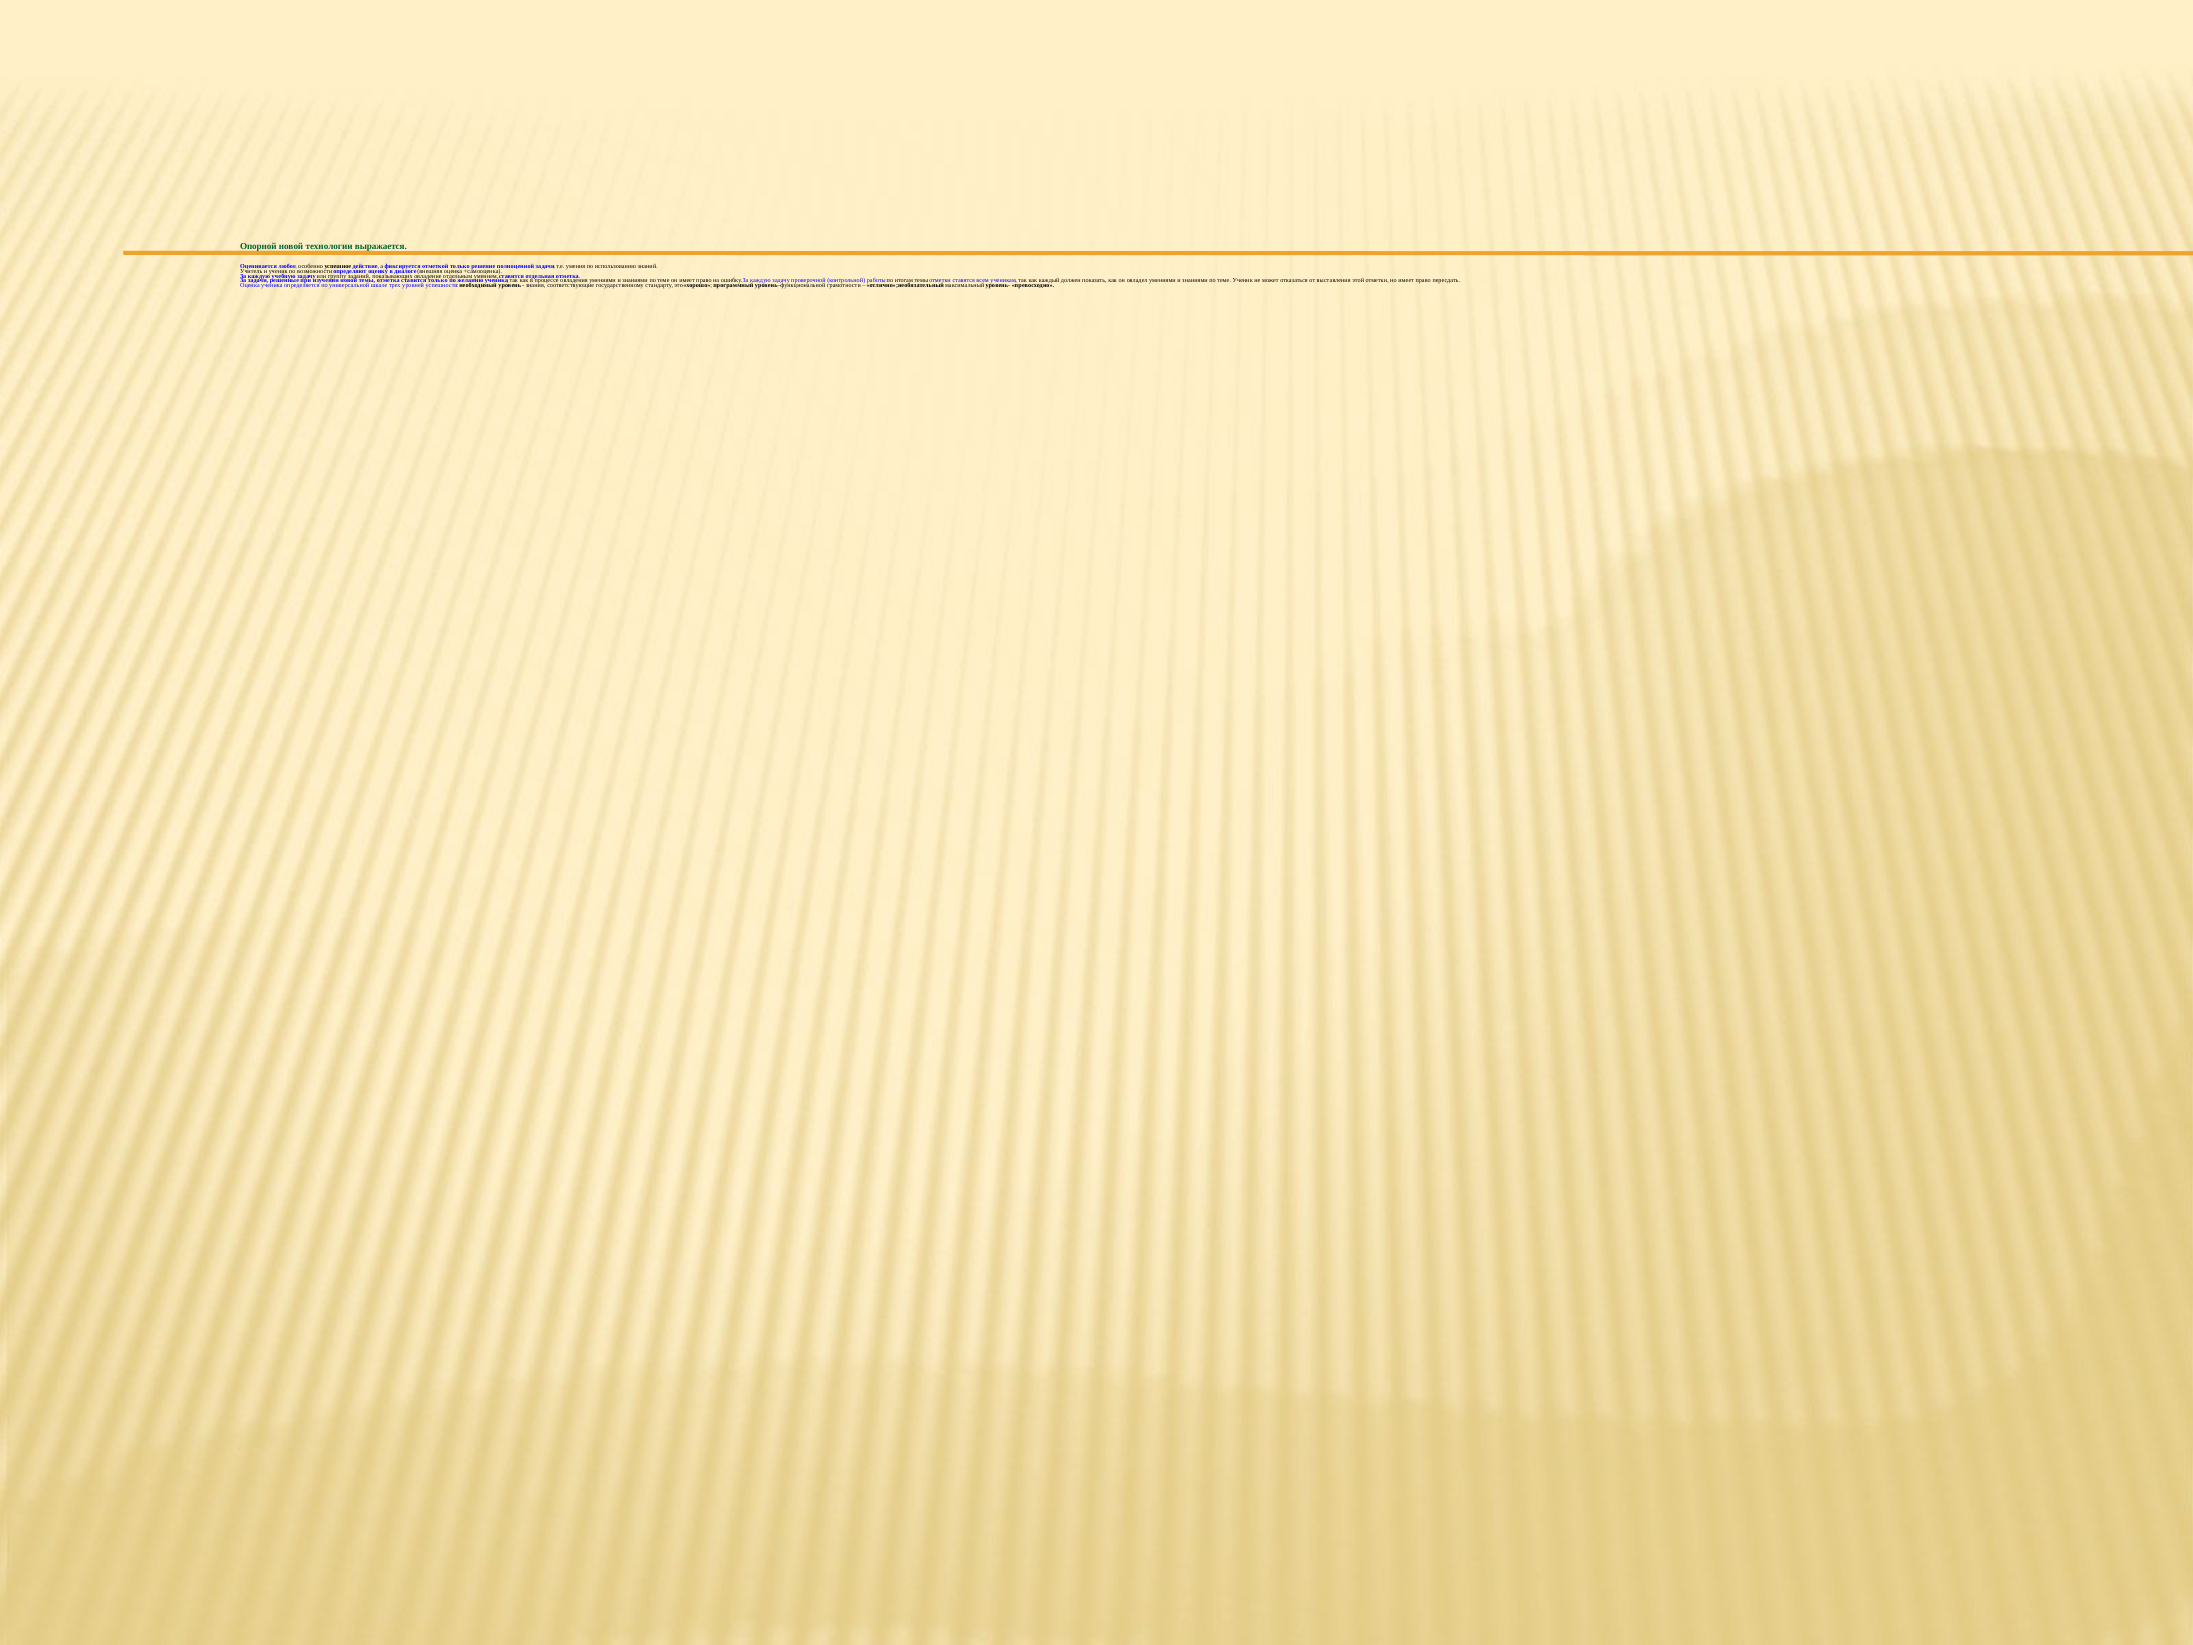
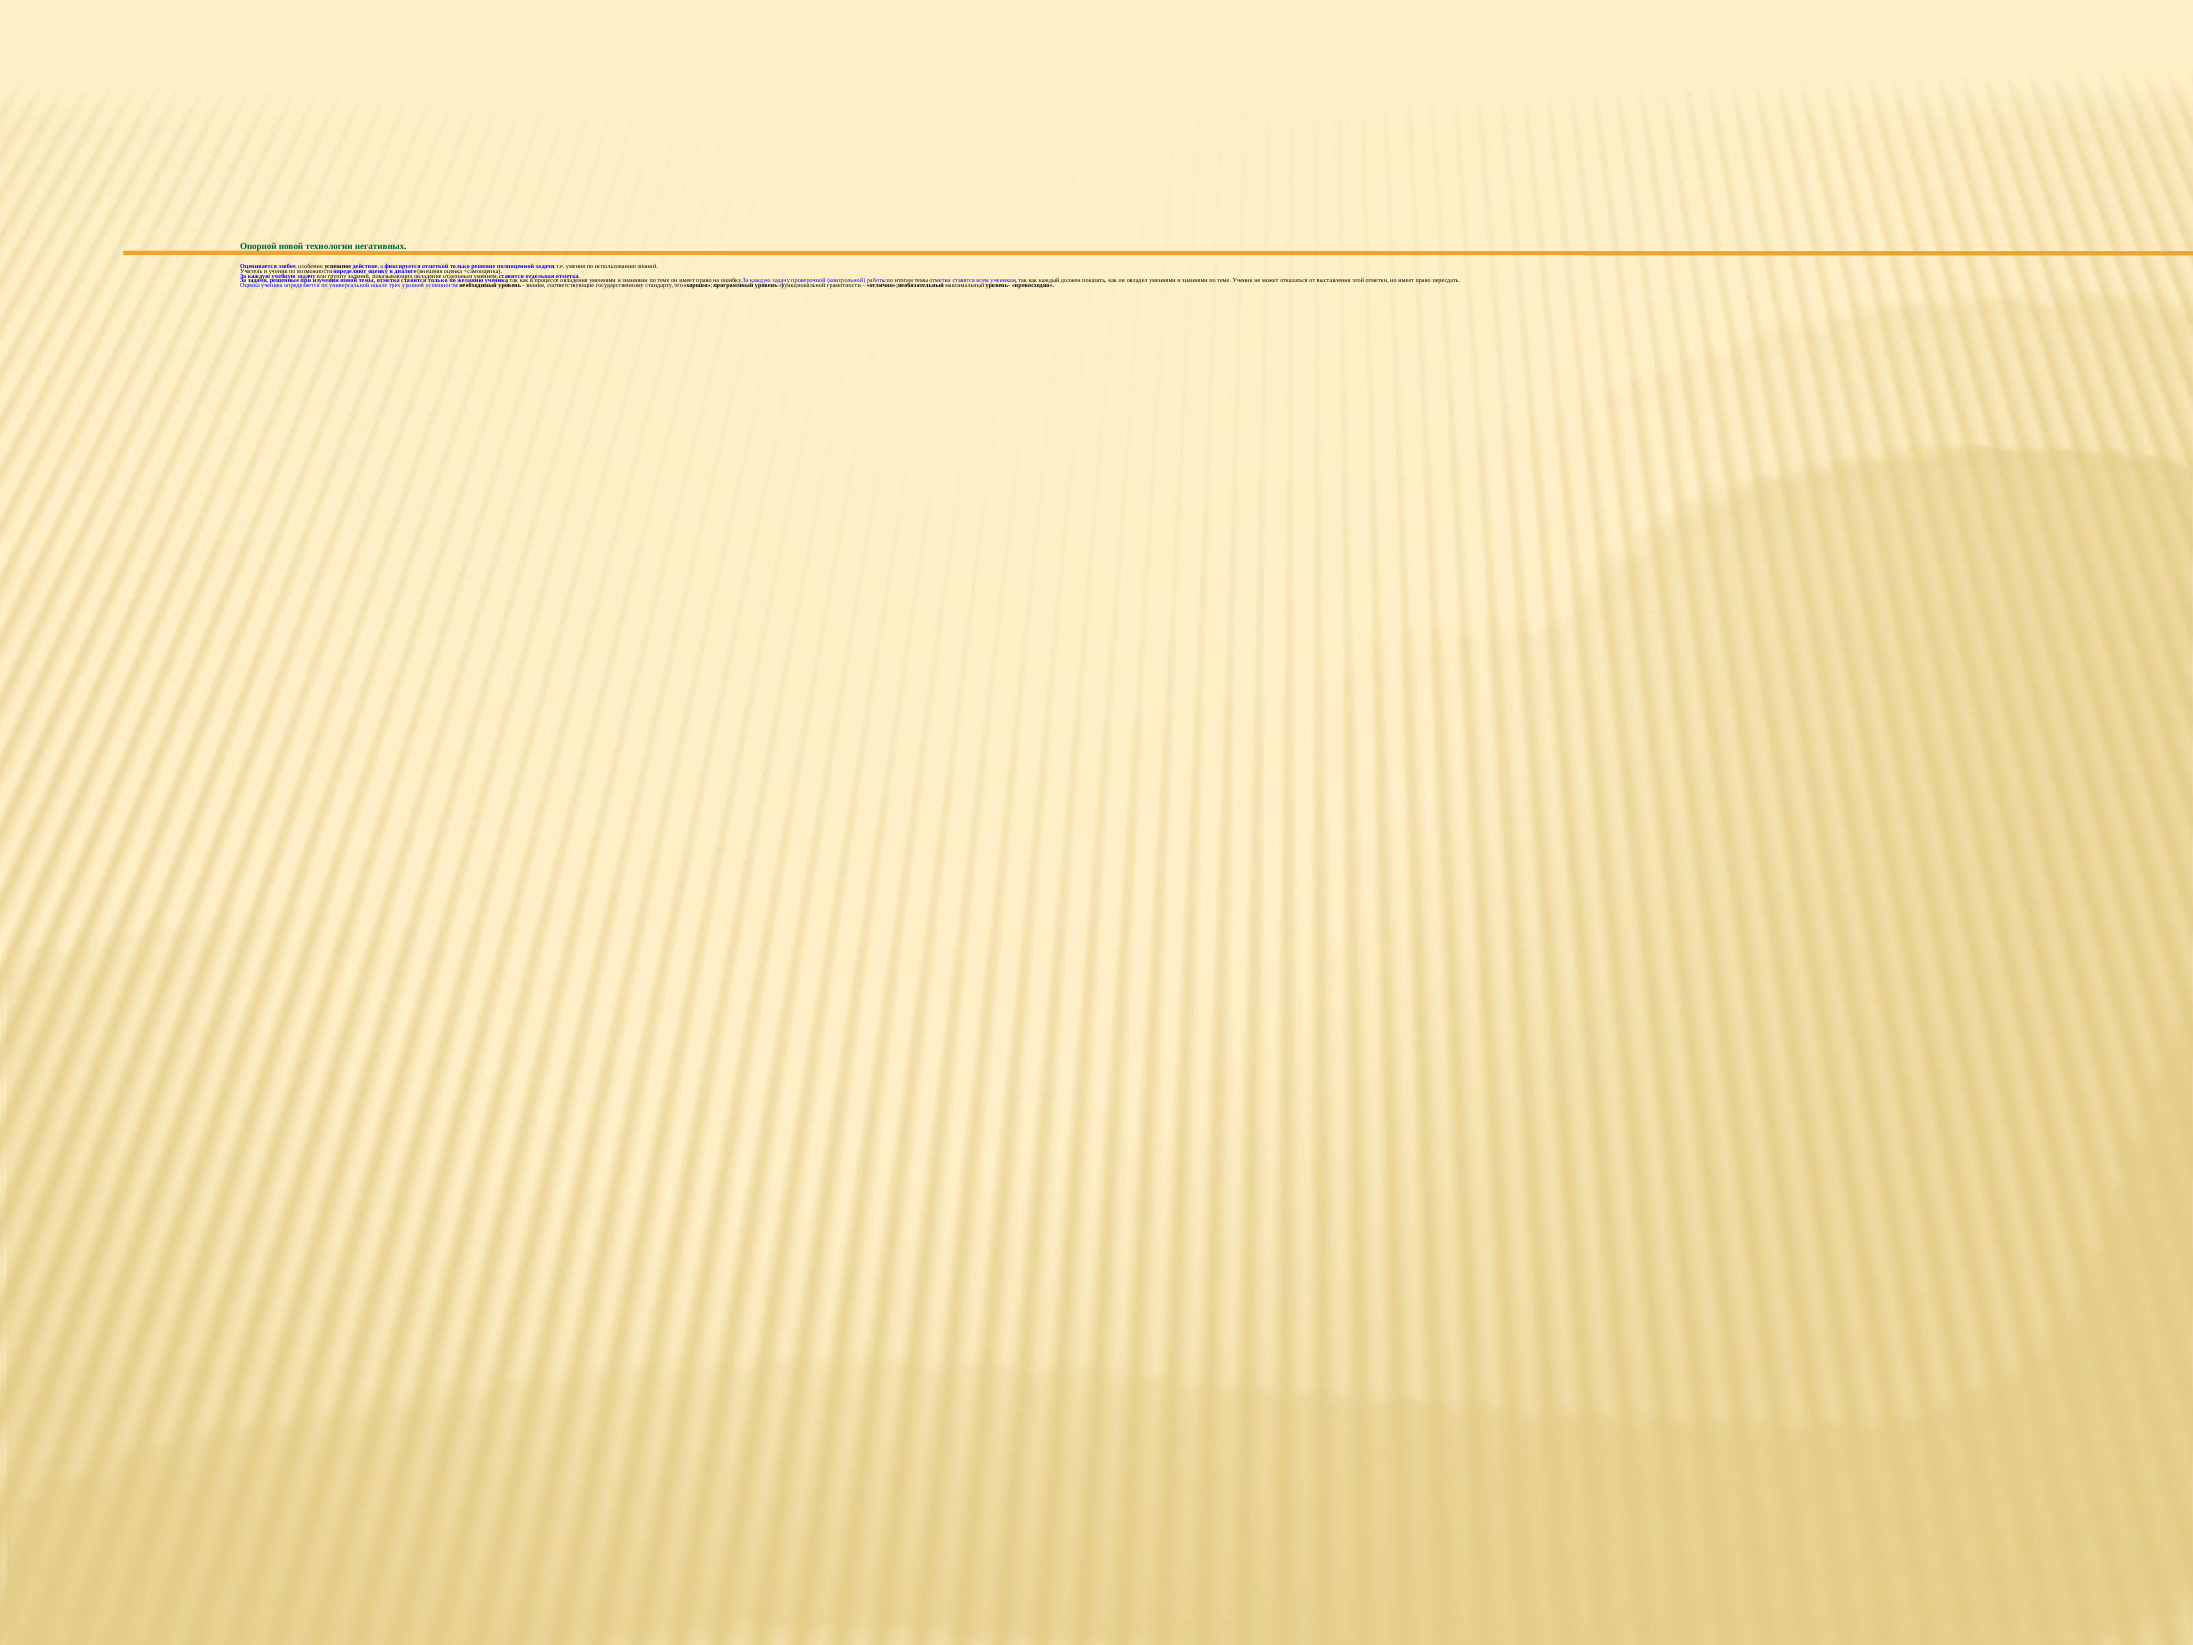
выражается: выражается -> негативных
